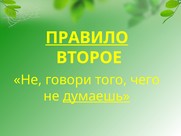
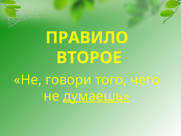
ПРАВИЛО underline: present -> none
